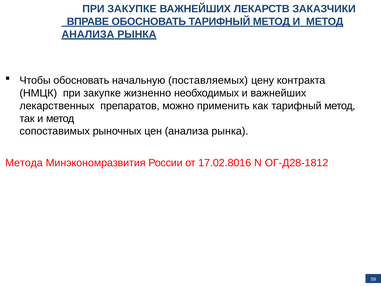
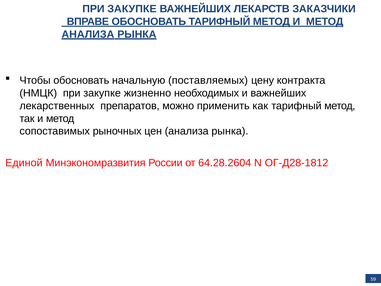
Метода: Метода -> Единой
17.02.8016: 17.02.8016 -> 64.28.2604
